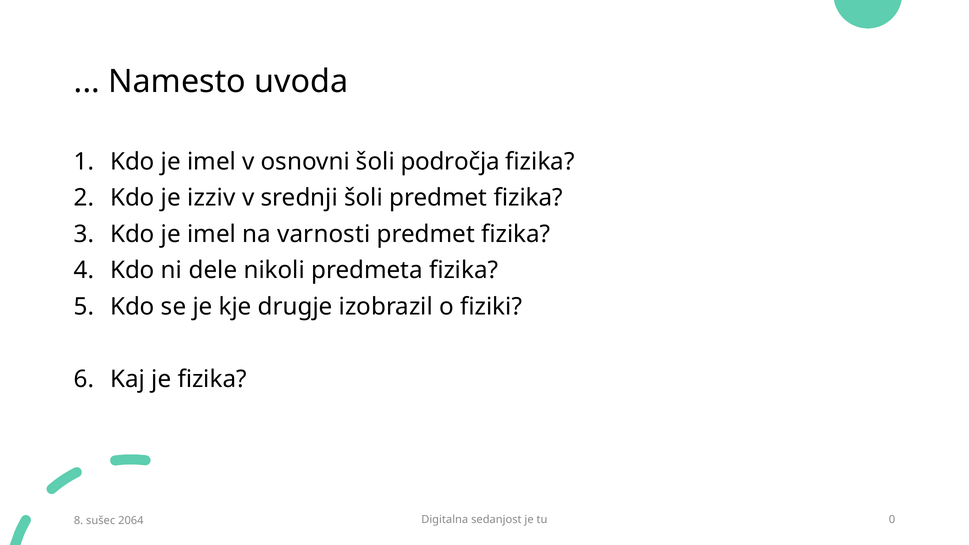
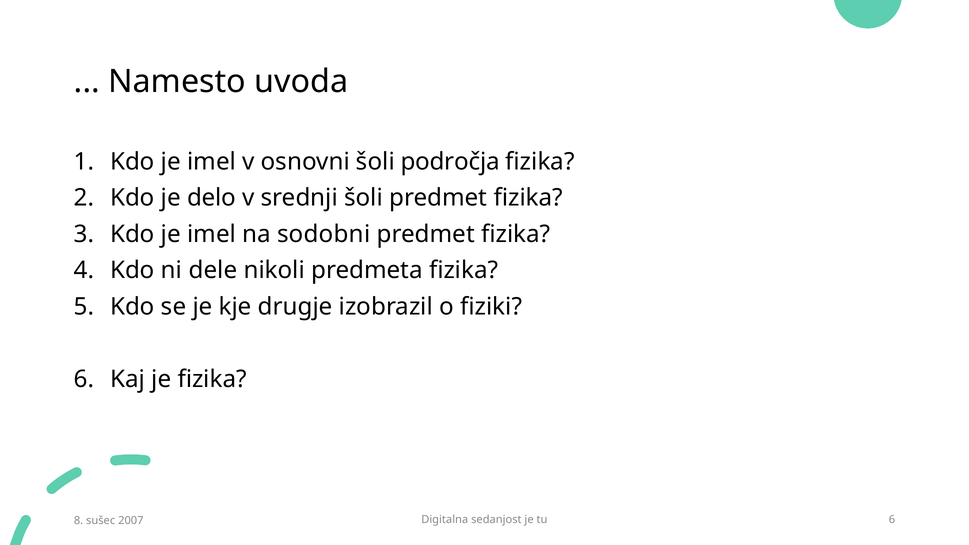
izziv: izziv -> delo
varnosti: varnosti -> sodobni
tu 0: 0 -> 6
2064: 2064 -> 2007
